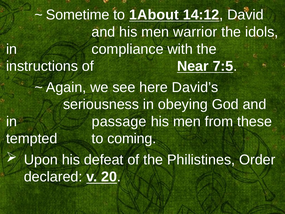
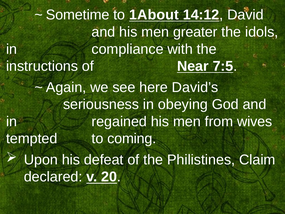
warrior: warrior -> greater
passage: passage -> regained
these: these -> wives
Order: Order -> Claim
